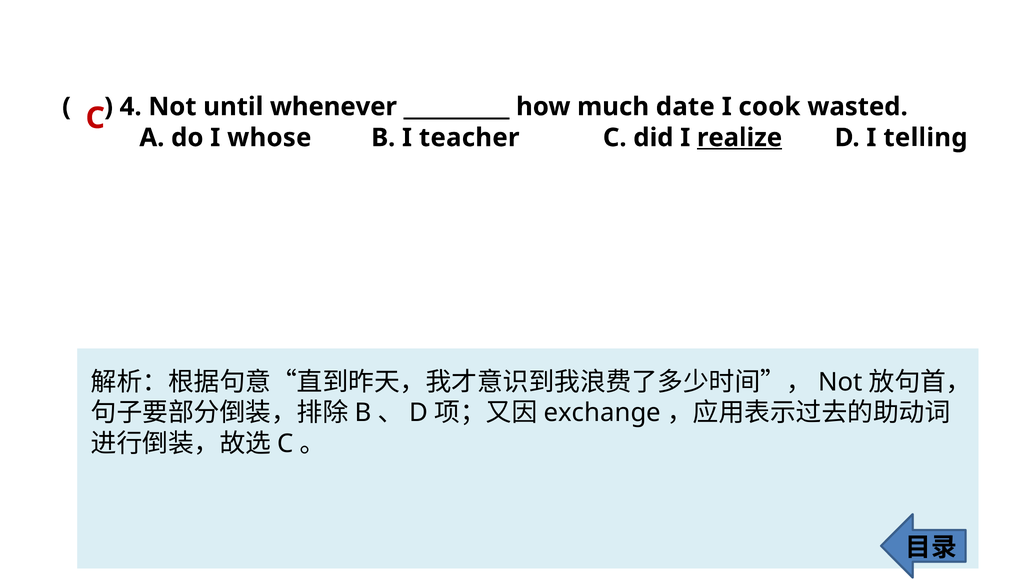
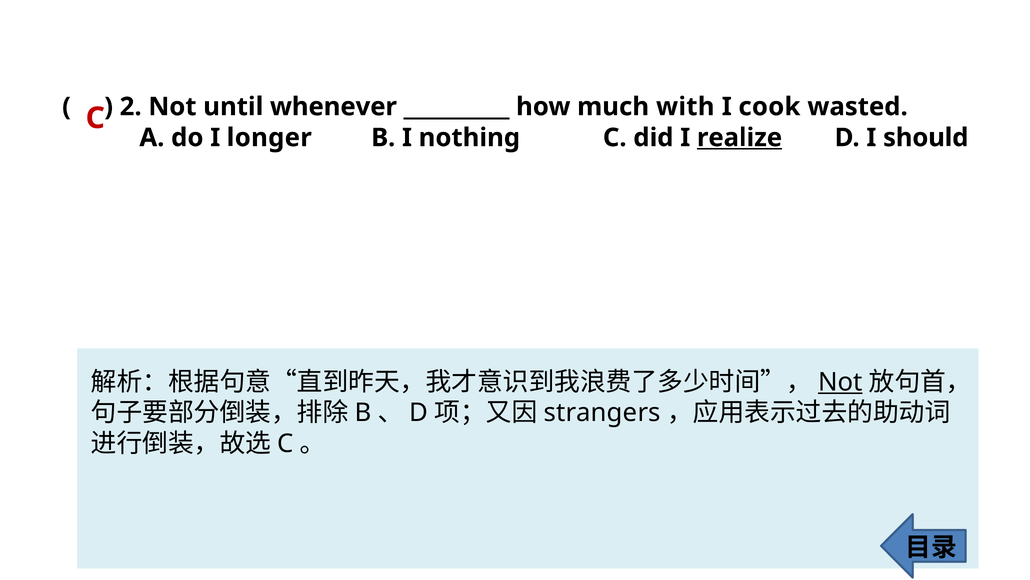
4: 4 -> 2
date: date -> with
whose: whose -> longer
teacher: teacher -> nothing
telling: telling -> should
Not at (840, 382) underline: none -> present
exchange: exchange -> strangers
